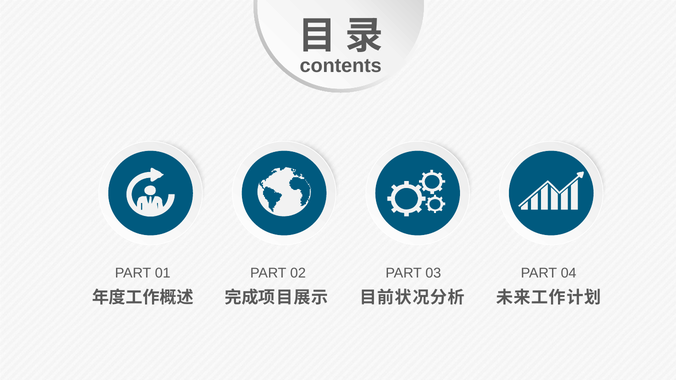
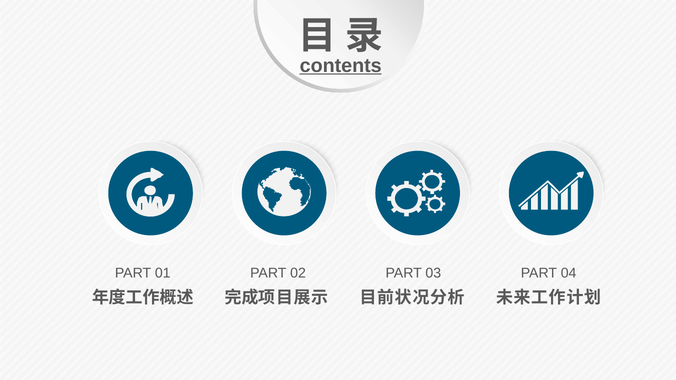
contents underline: none -> present
